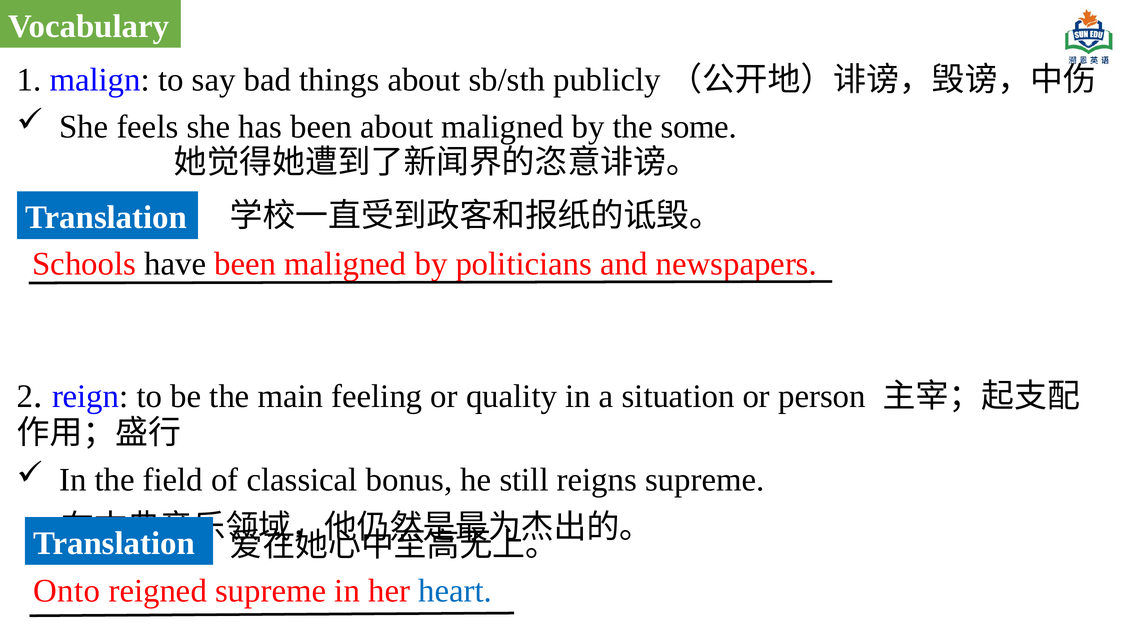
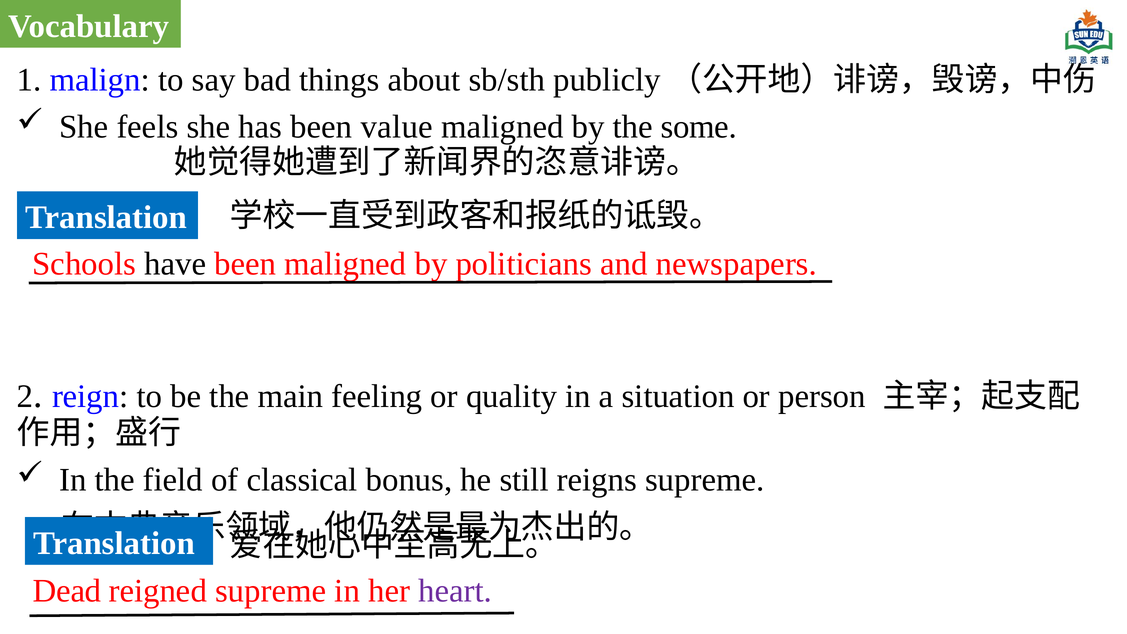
been about: about -> value
Onto: Onto -> Dead
heart colour: blue -> purple
